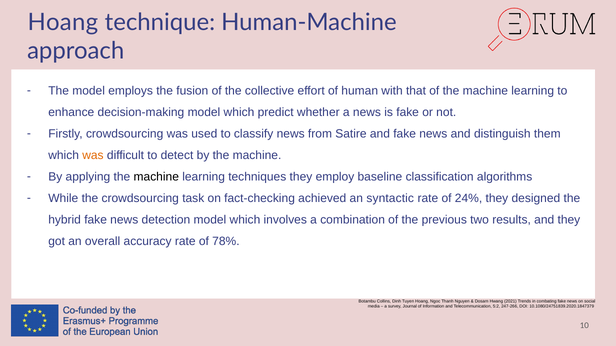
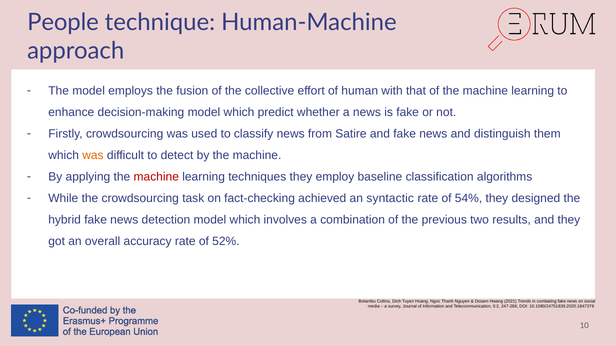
Hoang at (63, 22): Hoang -> People
machine at (156, 177) colour: black -> red
24%: 24% -> 54%
78%: 78% -> 52%
